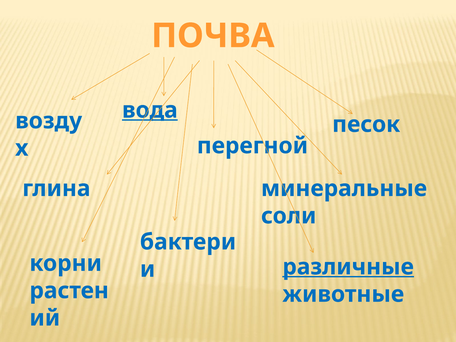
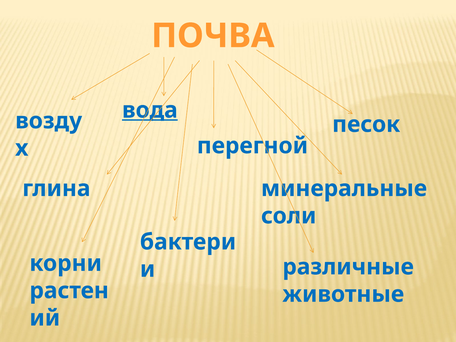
различные underline: present -> none
